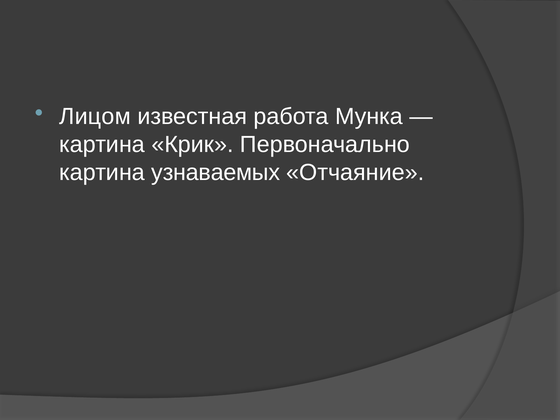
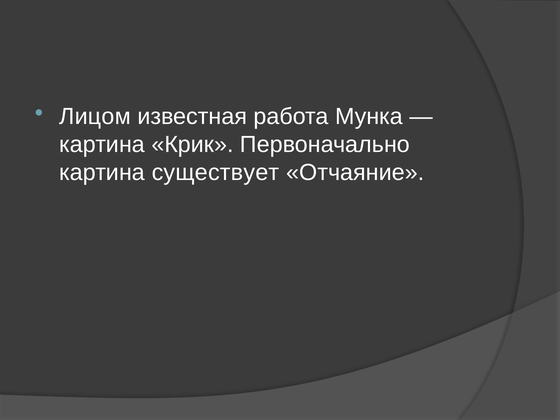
узнаваемых: узнаваемых -> существует
